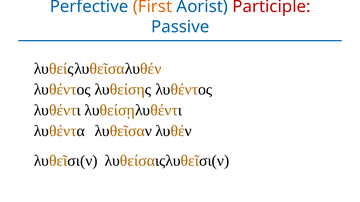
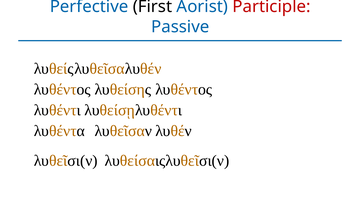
First colour: orange -> black
